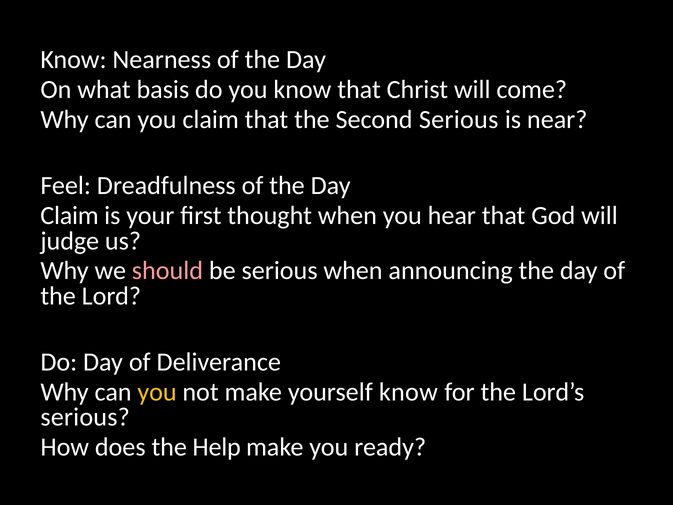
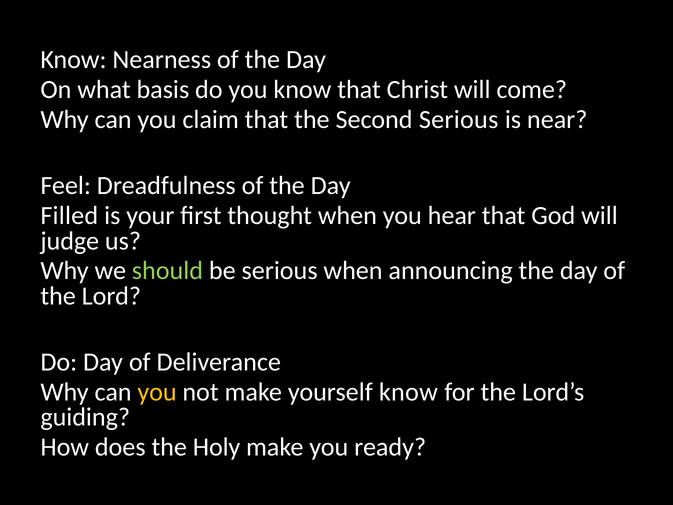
Claim at (70, 216): Claim -> Filled
should colour: pink -> light green
serious at (85, 417): serious -> guiding
Help: Help -> Holy
